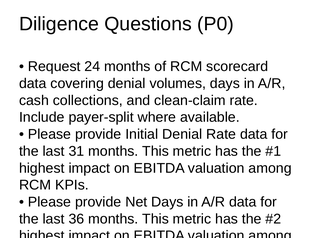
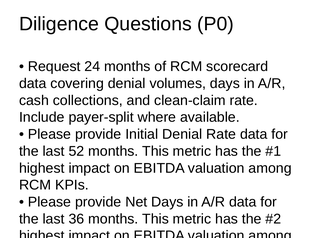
31: 31 -> 52
